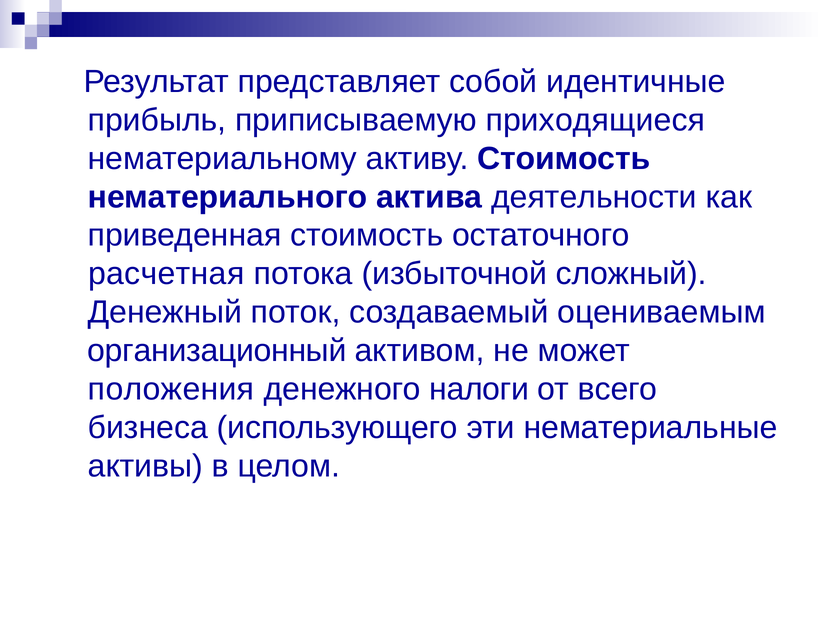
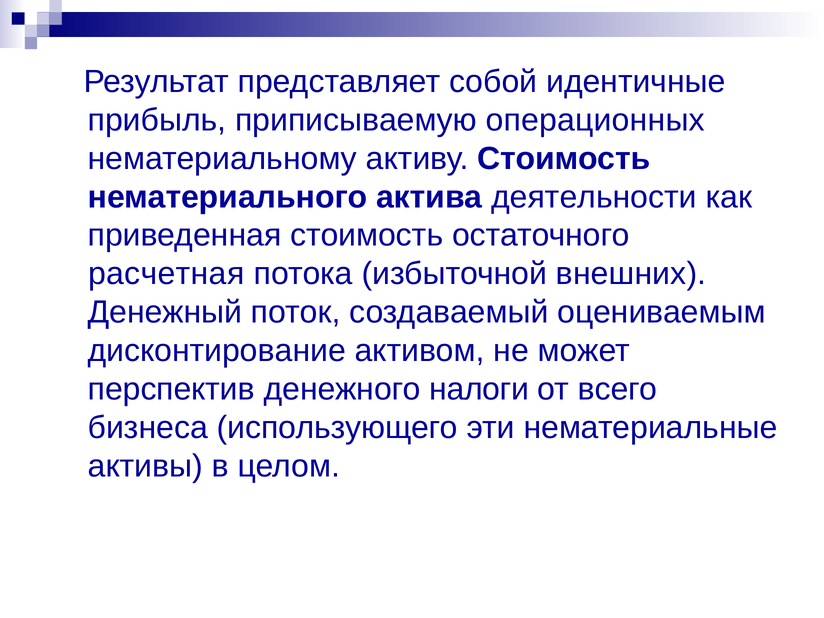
приходящиеся: приходящиеся -> операционных
сложный: сложный -> внешних
организационный: организационный -> дисконтирование
положения: положения -> перспектив
